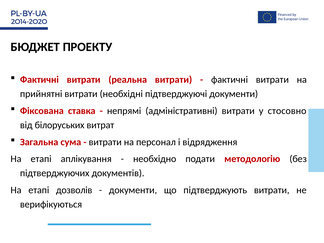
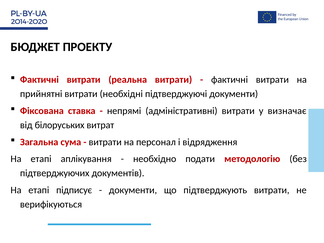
стосовно: стосовно -> визначає
дозволів: дозволів -> підписує
